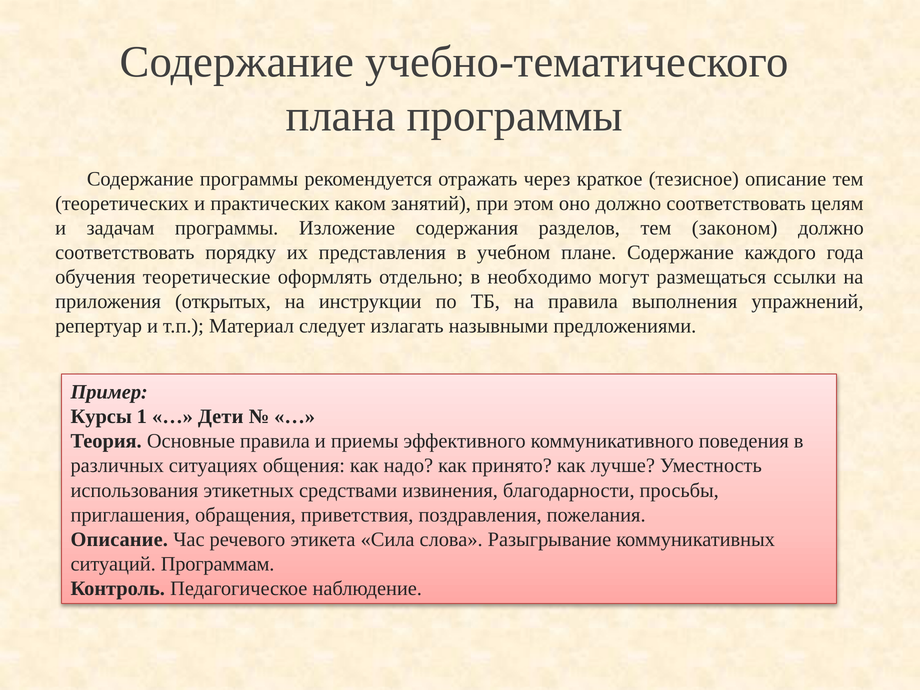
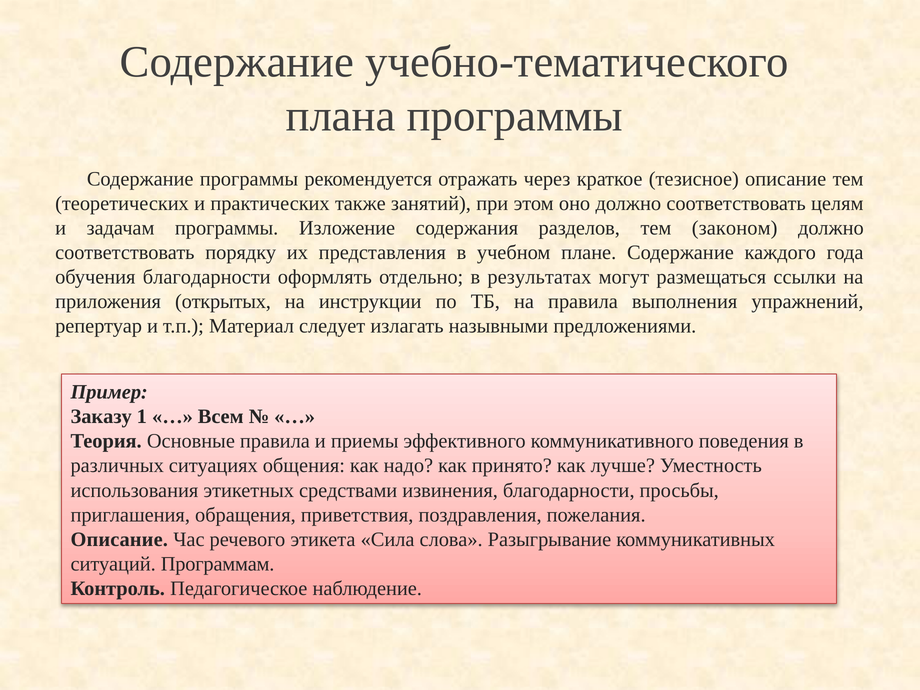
каком: каком -> также
обучения теоретические: теоретические -> благодарности
необходимо: необходимо -> результатах
Курсы: Курсы -> Заказу
Дети: Дети -> Всем
